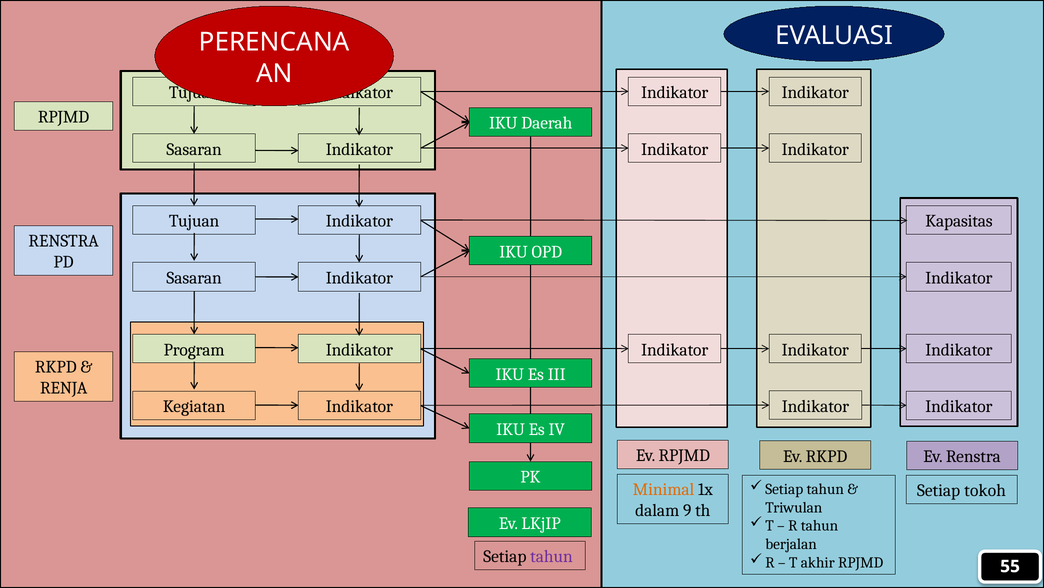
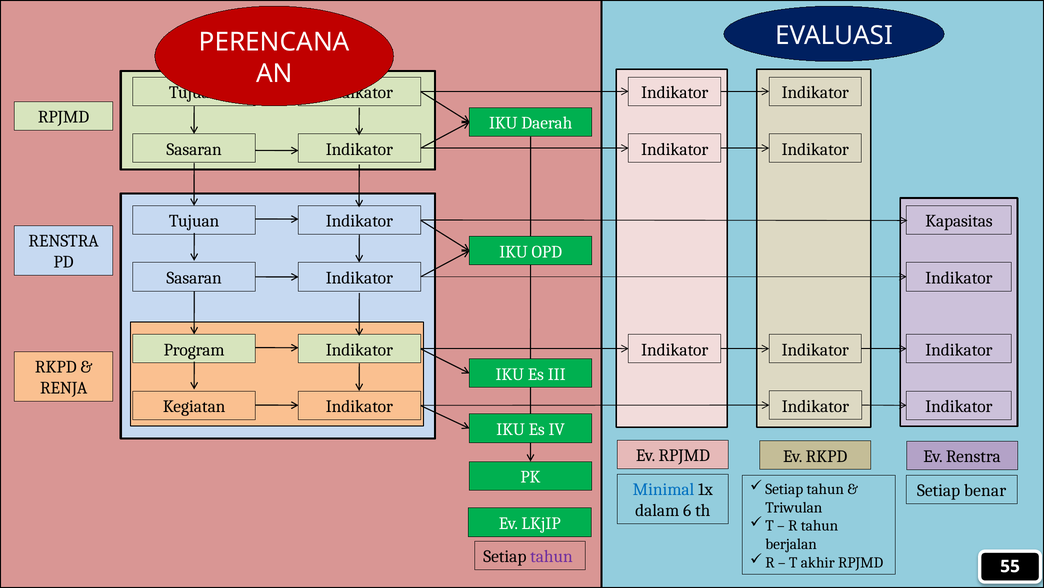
Minimal colour: orange -> blue
tokoh: tokoh -> benar
9: 9 -> 6
